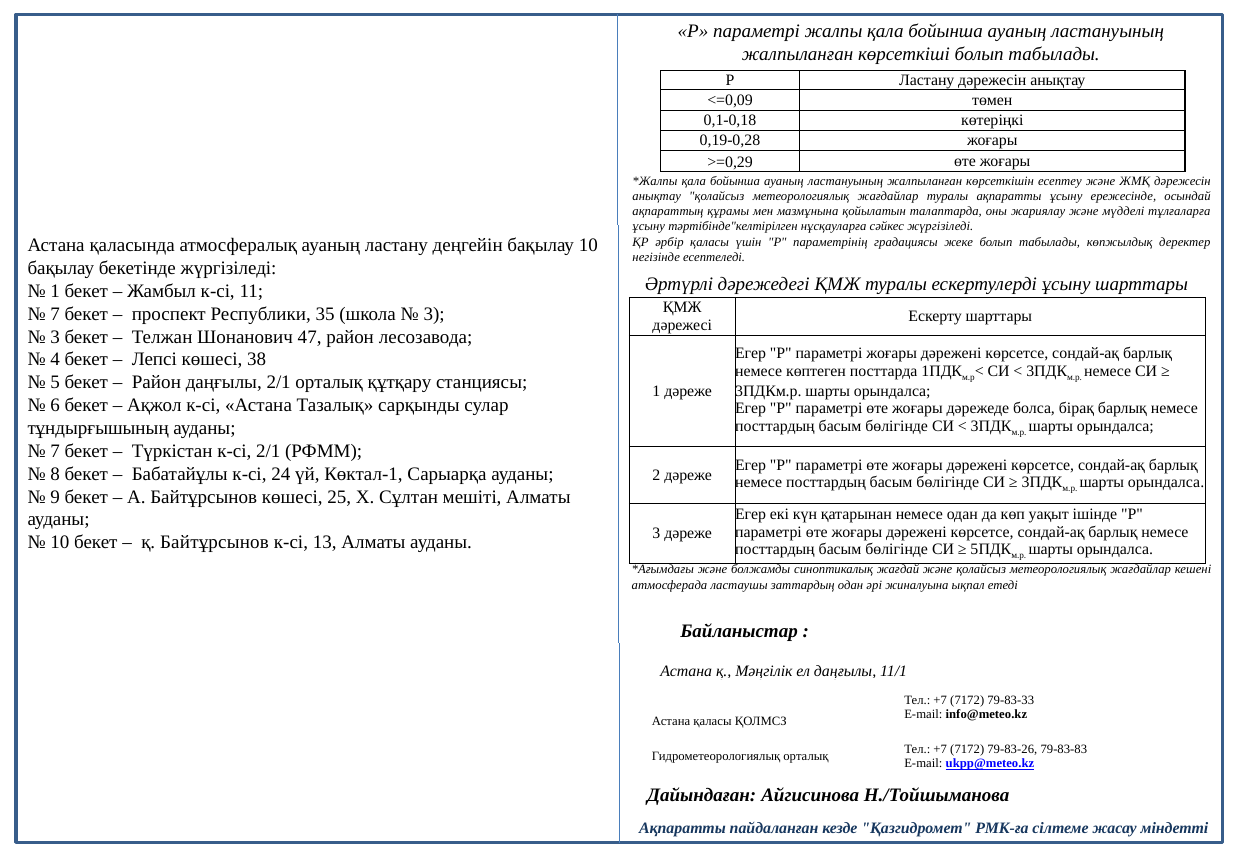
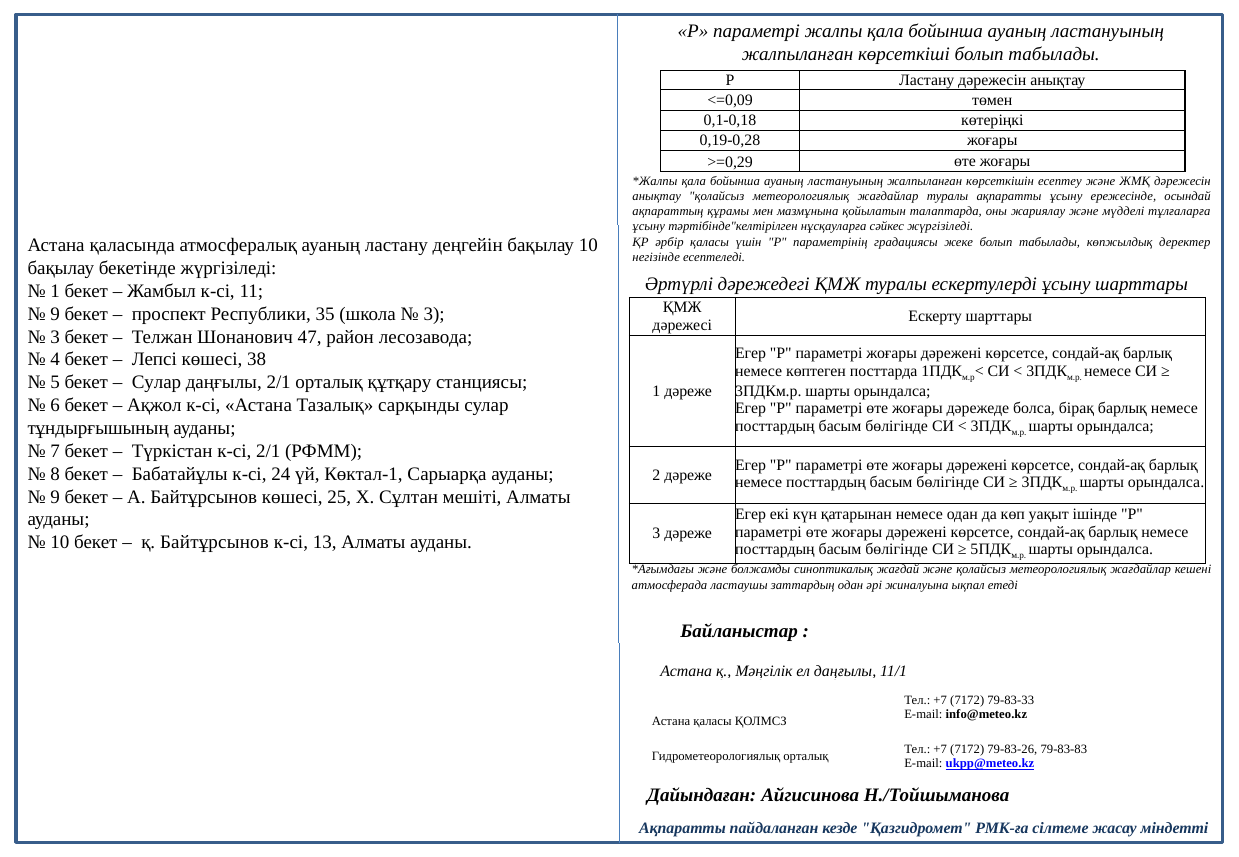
7 at (55, 314): 7 -> 9
Район at (156, 383): Район -> Сулар
